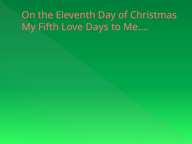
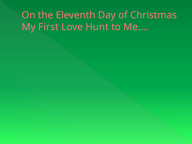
Fifth: Fifth -> First
Days: Days -> Hunt
